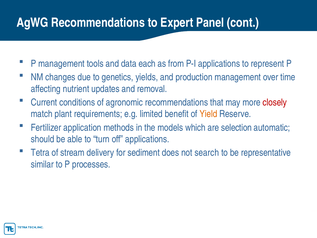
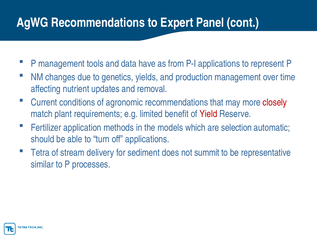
each: each -> have
Yield colour: orange -> red
search: search -> summit
